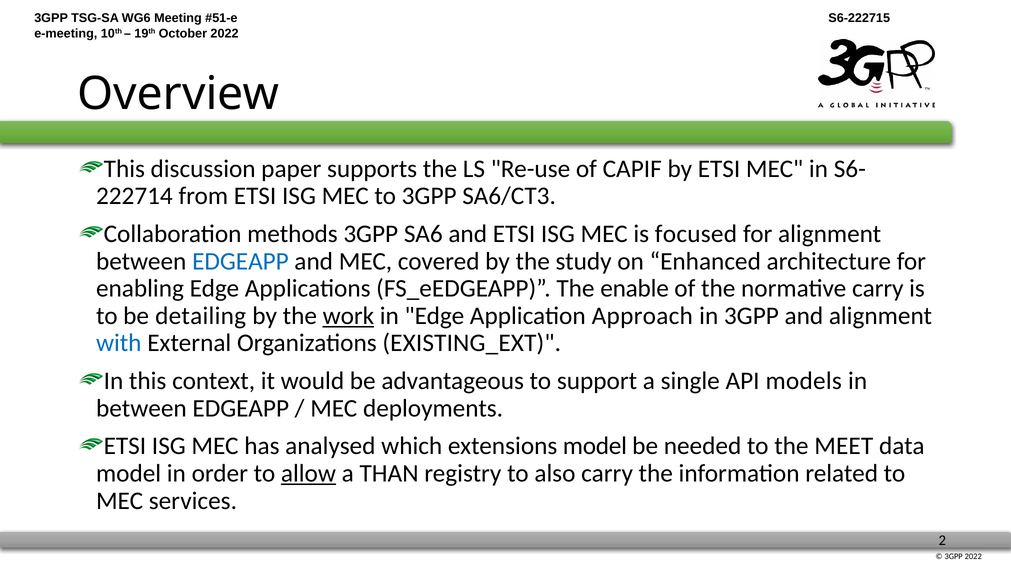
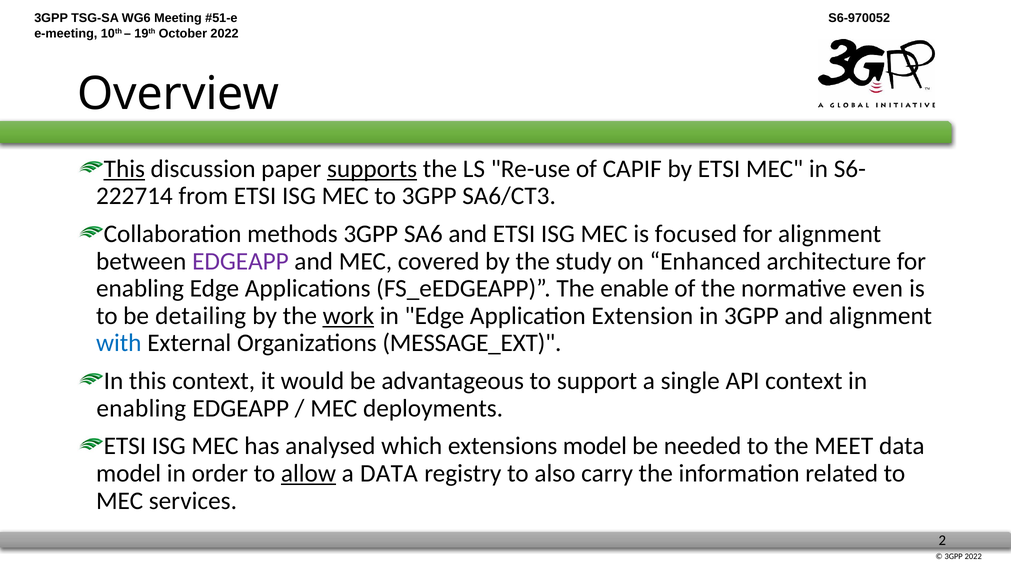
S6-222715: S6-222715 -> S6-970052
This at (124, 169) underline: none -> present
supports underline: none -> present
EDGEAPP at (240, 261) colour: blue -> purple
normative carry: carry -> even
Approach: Approach -> Extension
EXISTING_EXT: EXISTING_EXT -> MESSAGE_EXT
API models: models -> context
between at (141, 408): between -> enabling
a THAN: THAN -> DATA
